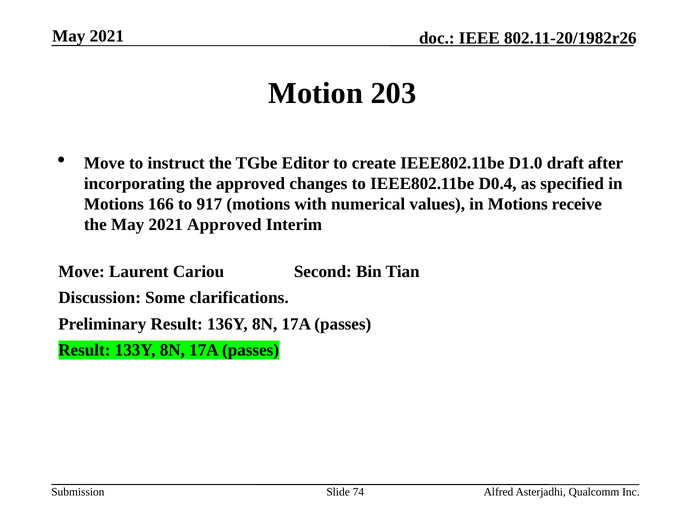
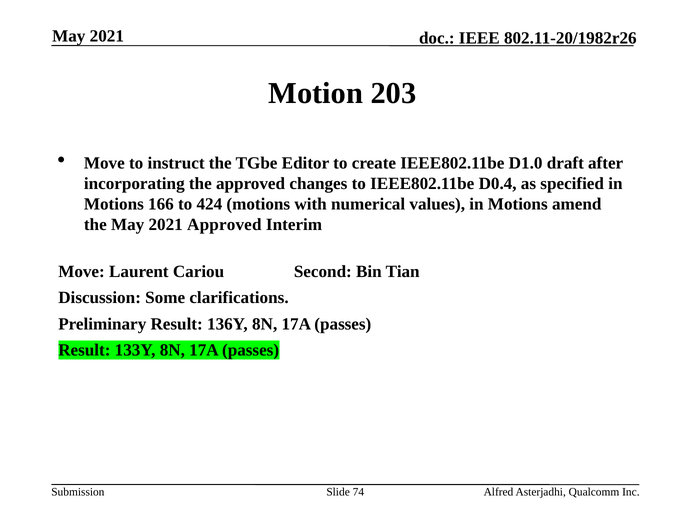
917: 917 -> 424
receive: receive -> amend
